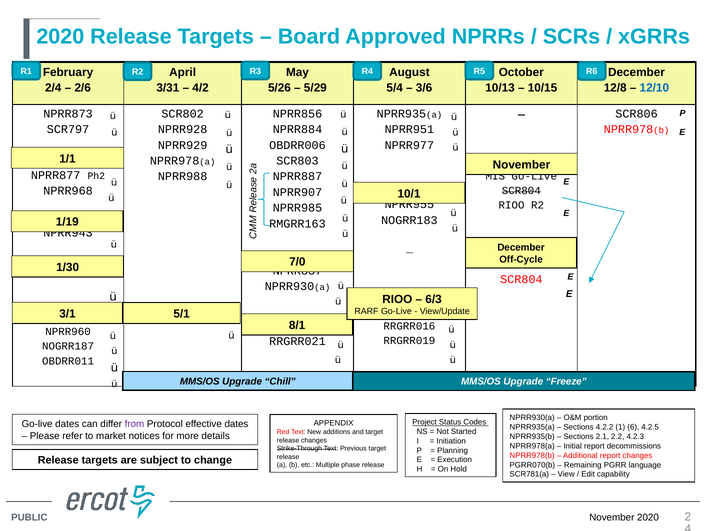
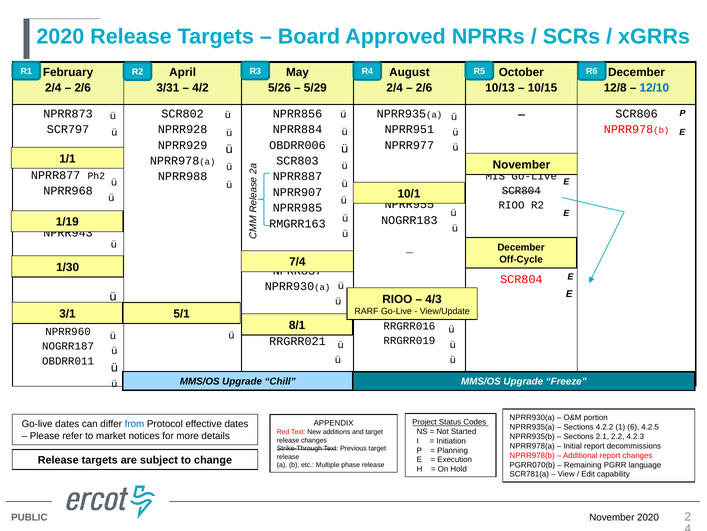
5/4 at (395, 88): 5/4 -> 2/4
3/6 at (424, 88): 3/6 -> 2/6
7/0: 7/0 -> 7/4
6/3: 6/3 -> 4/3
from colour: purple -> blue
